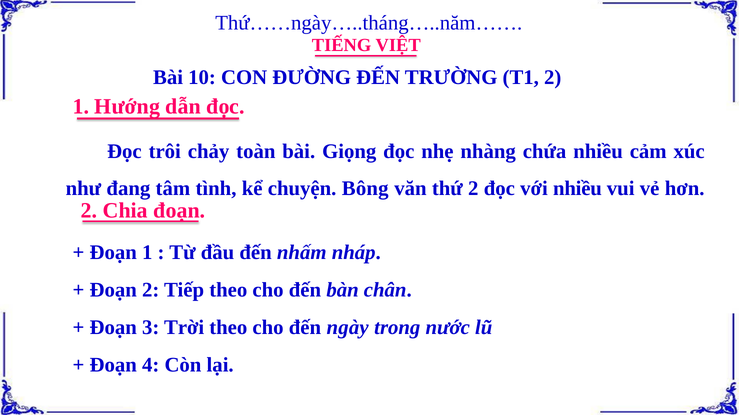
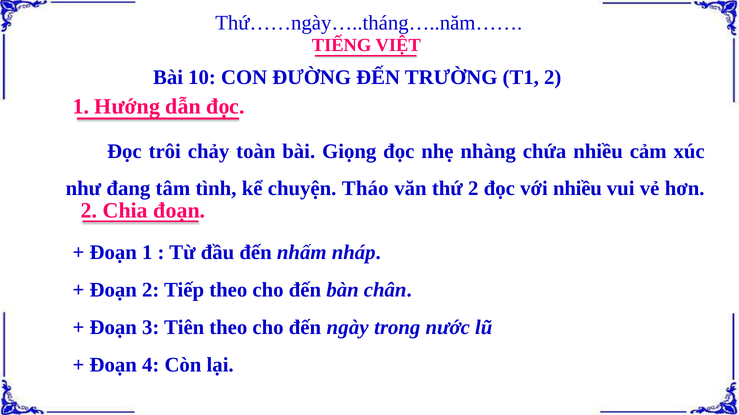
Bông: Bông -> Tháo
Trời: Trời -> Tiên
